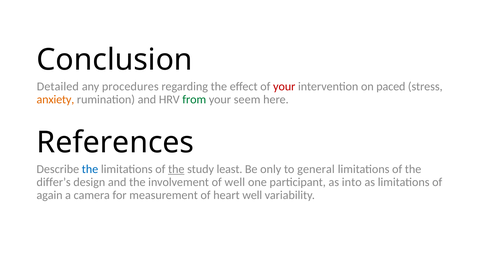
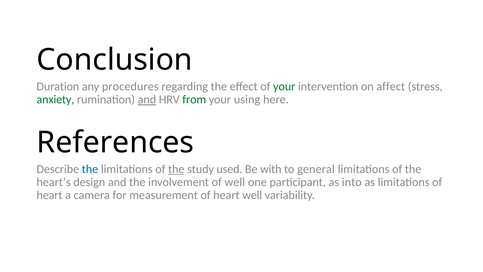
Detailed: Detailed -> Duration
your at (284, 87) colour: red -> green
paced: paced -> affect
anxiety colour: orange -> green
and at (147, 100) underline: none -> present
seem: seem -> using
least: least -> used
only: only -> with
differ’s: differ’s -> heart’s
again at (50, 195): again -> heart
